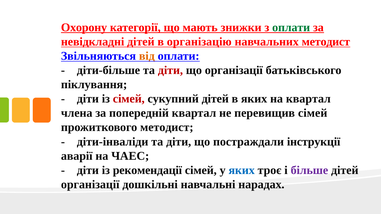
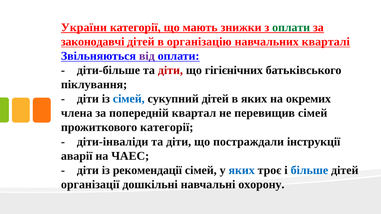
Охорону: Охорону -> України
невідкладні: невідкладні -> законодавчі
навчальних методист: методист -> кварталі
від colour: orange -> purple
що організації: організації -> гігієнічних
сімей at (129, 99) colour: red -> blue
на квартал: квартал -> окремих
прожиткового методист: методист -> категорії
більше colour: purple -> blue
нарадах: нарадах -> охорону
